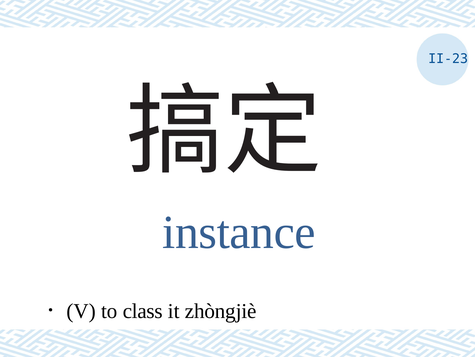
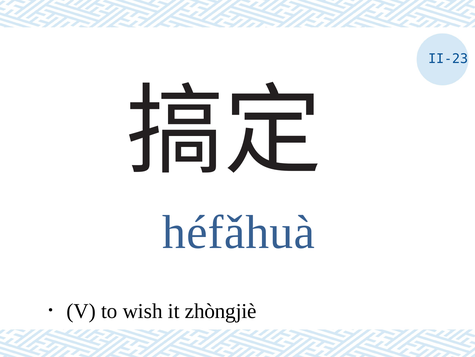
instance: instance -> héfǎhuà
class: class -> wish
